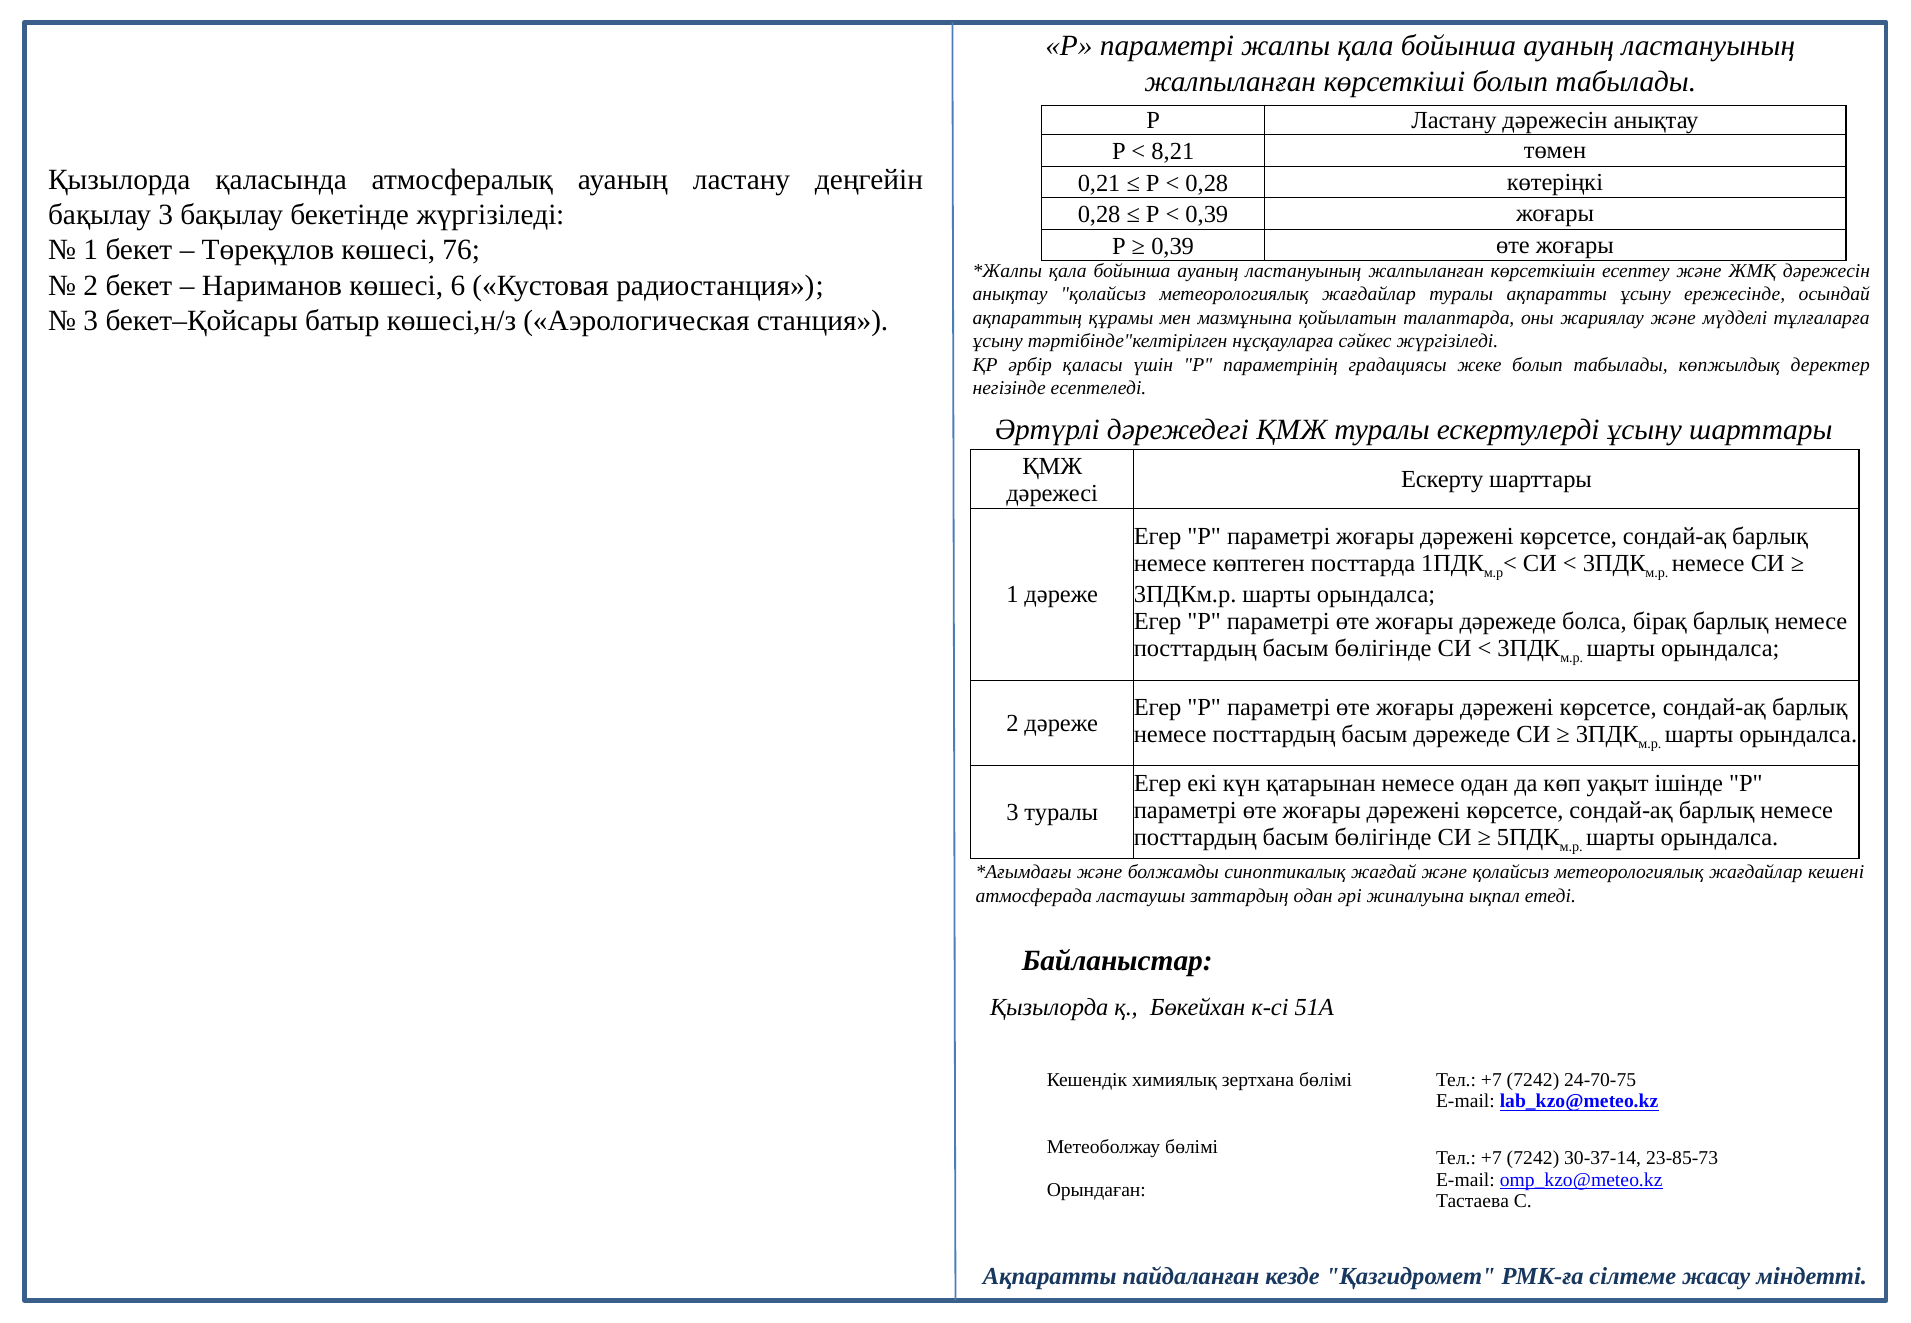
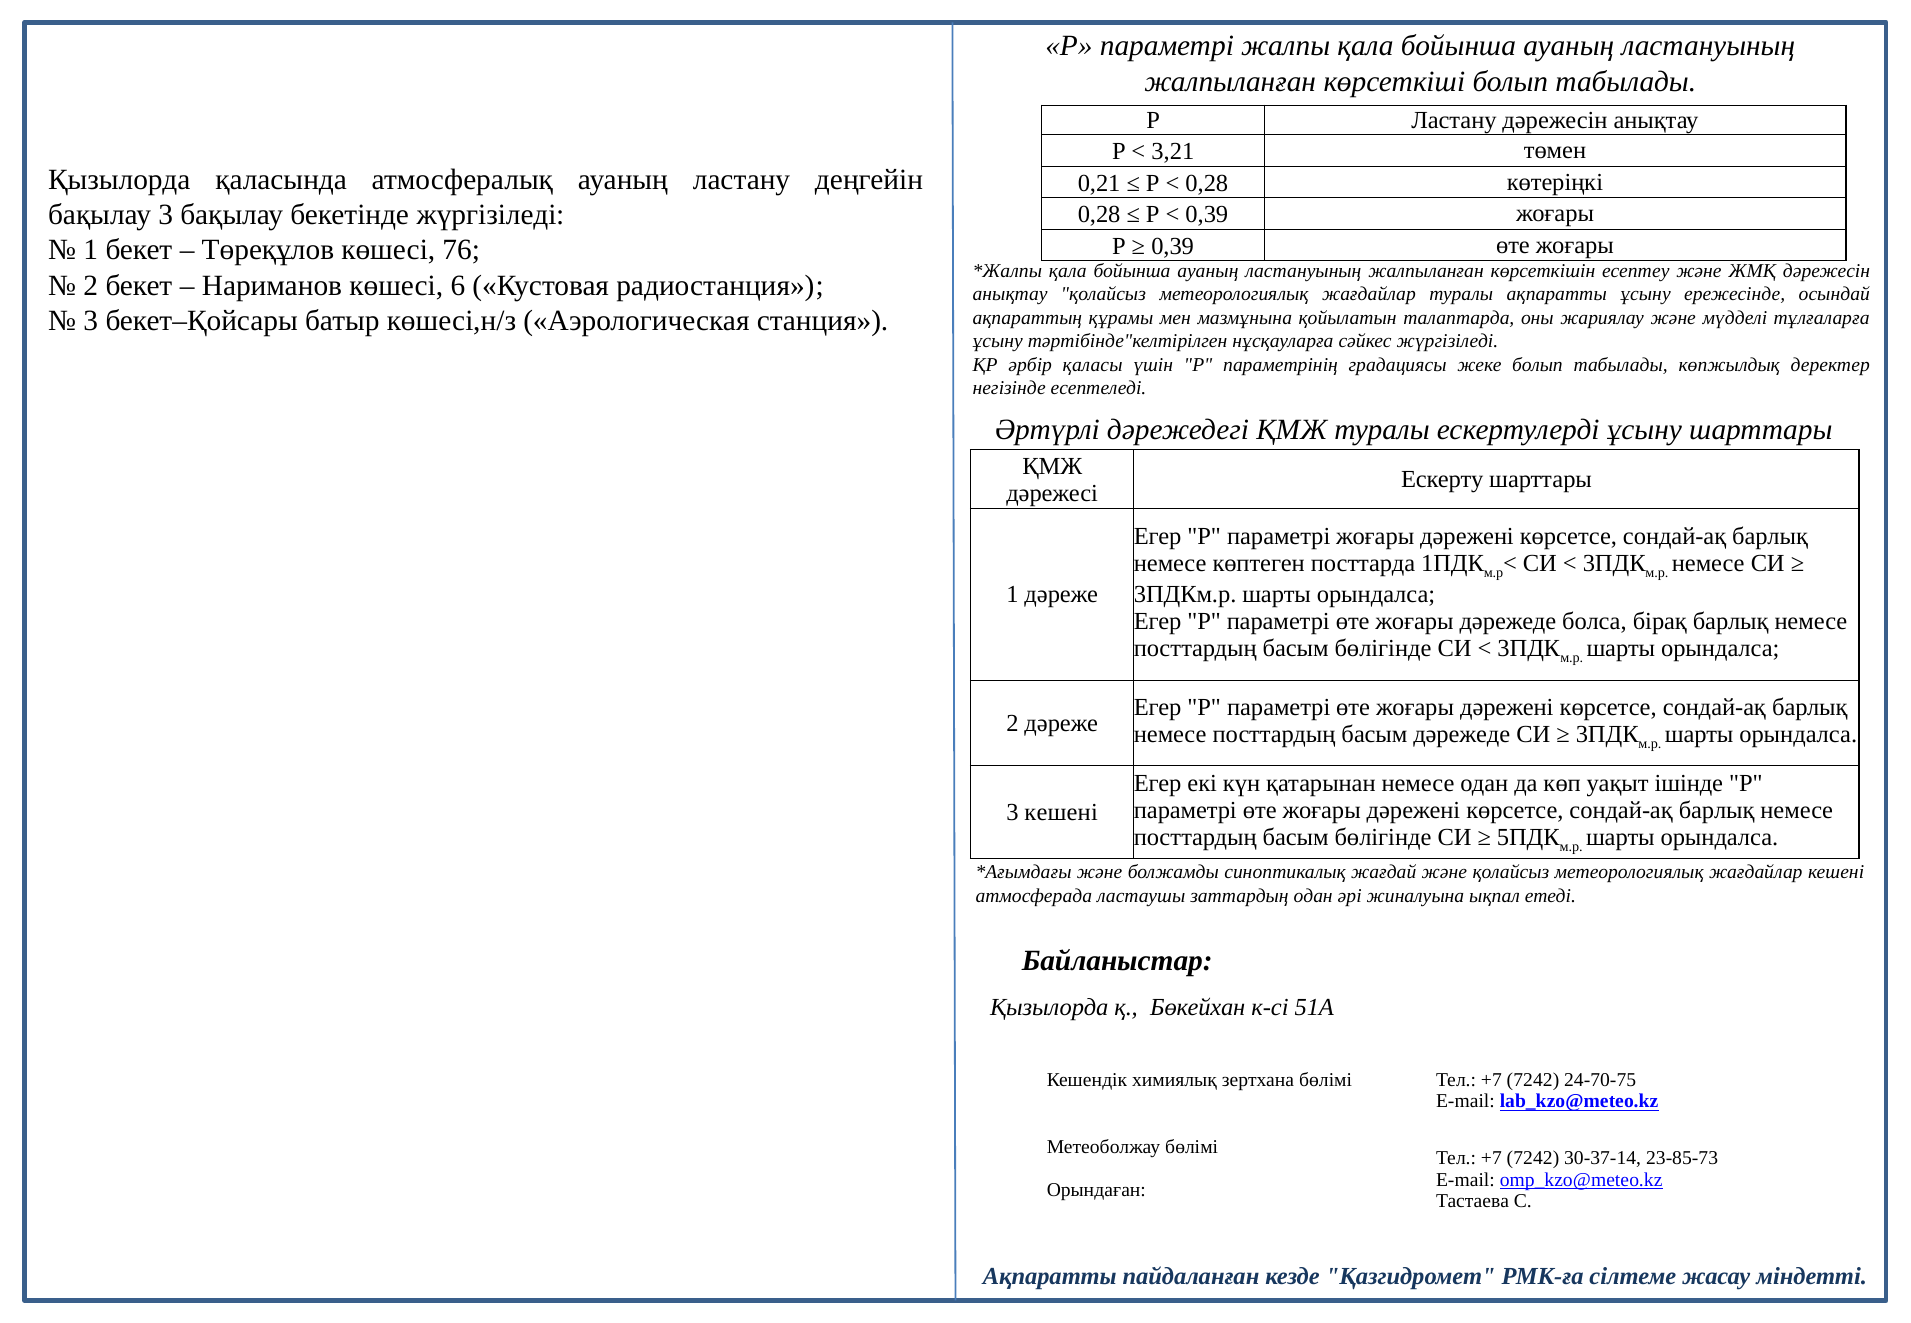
8,21: 8,21 -> 3,21
3 туралы: туралы -> кешені
